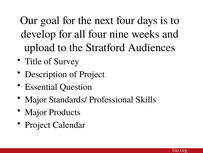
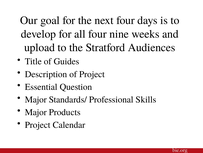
Survey: Survey -> Guides
